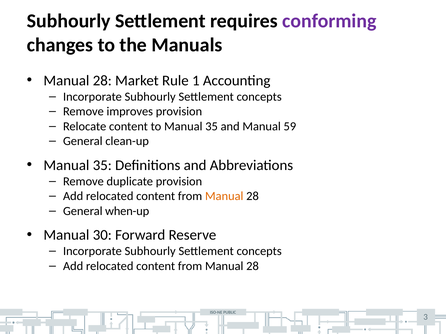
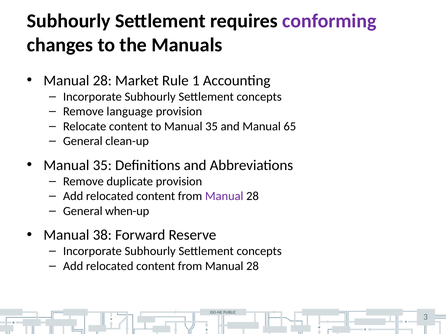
improves: improves -> language
59: 59 -> 65
Manual at (224, 196) colour: orange -> purple
30: 30 -> 38
